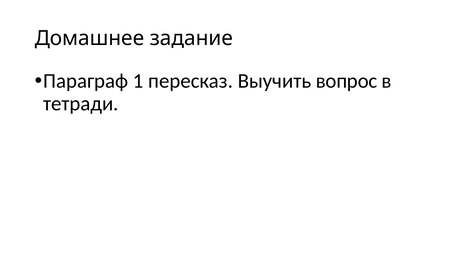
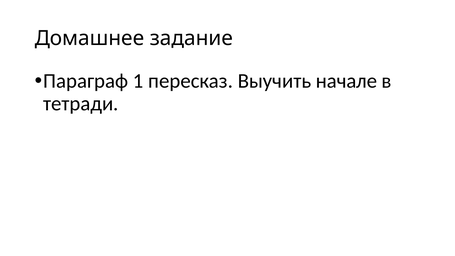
вопрос: вопрос -> начале
